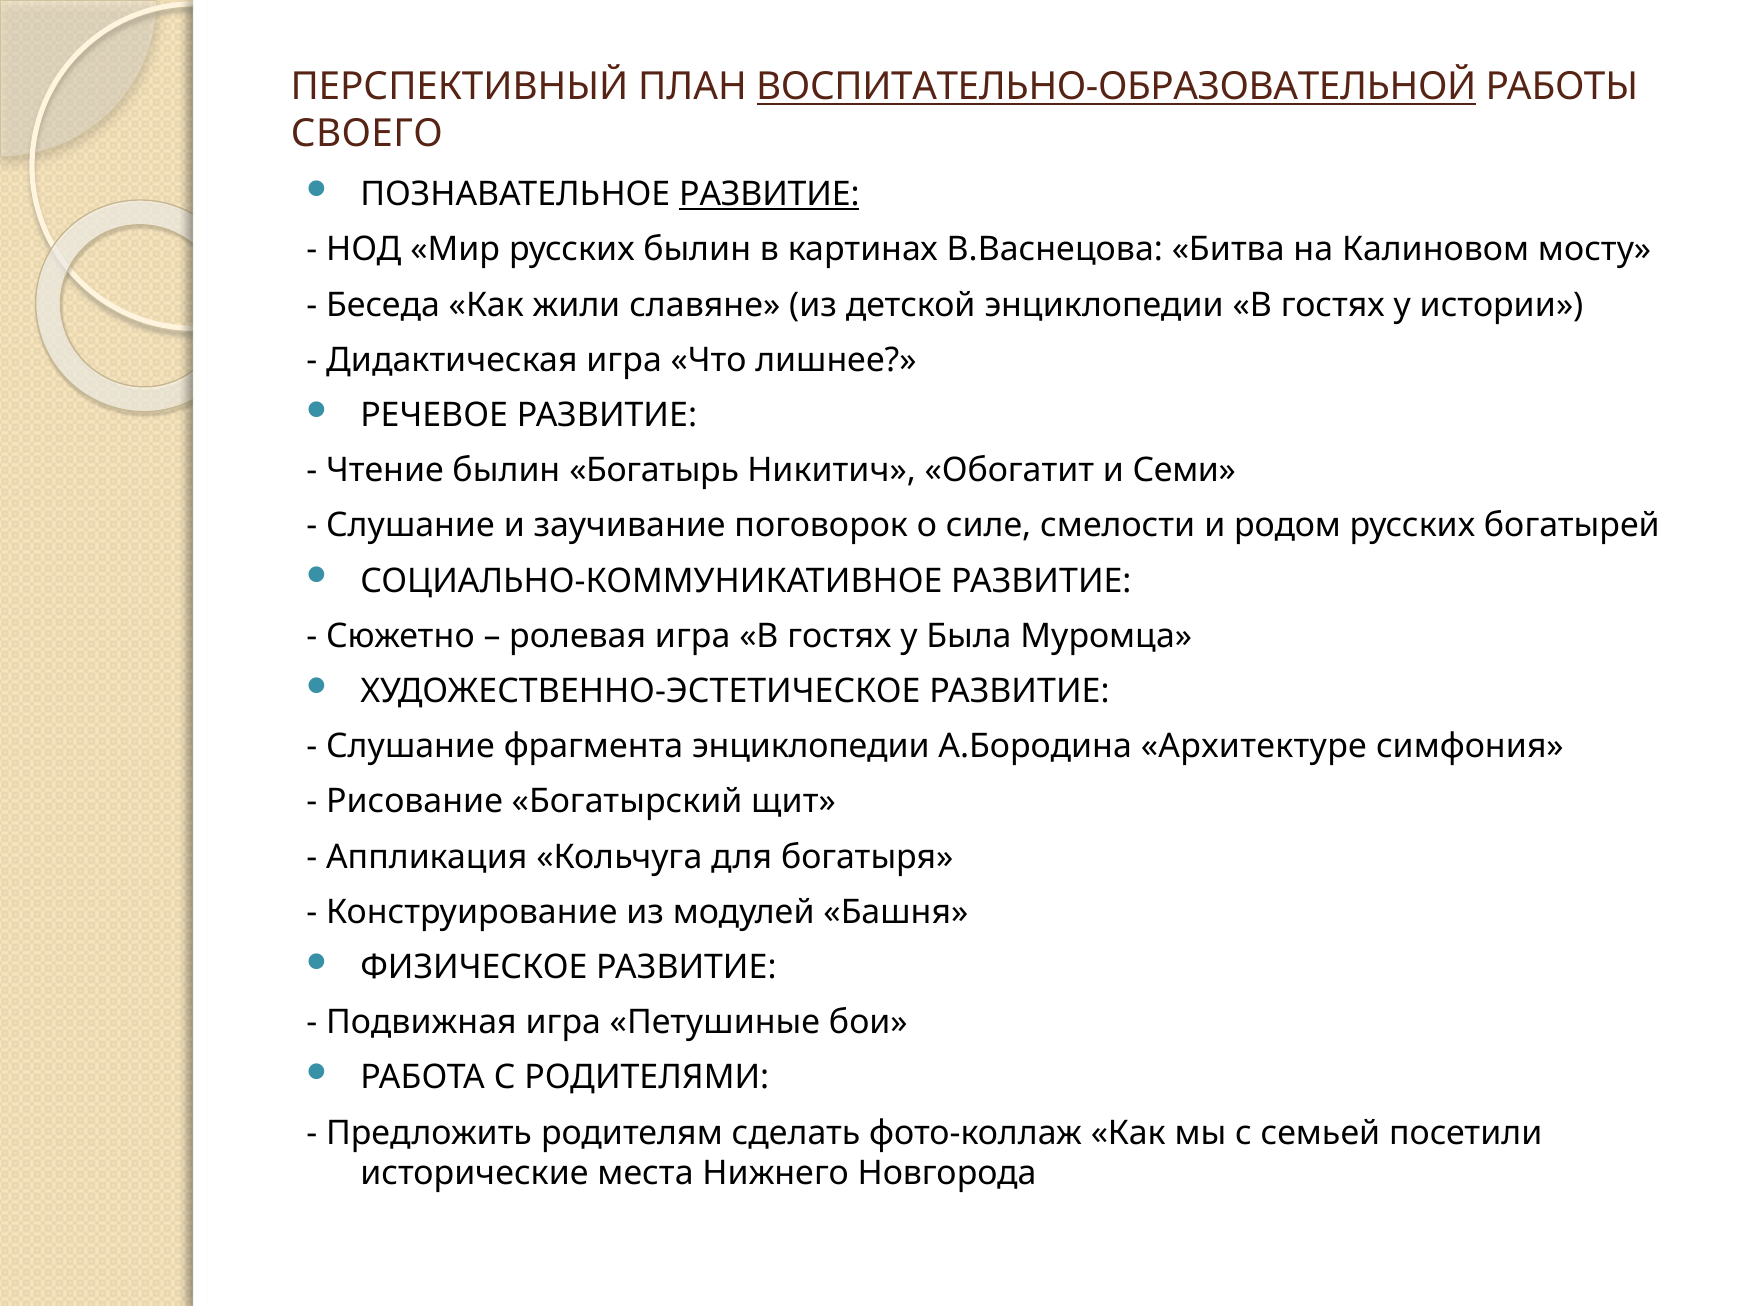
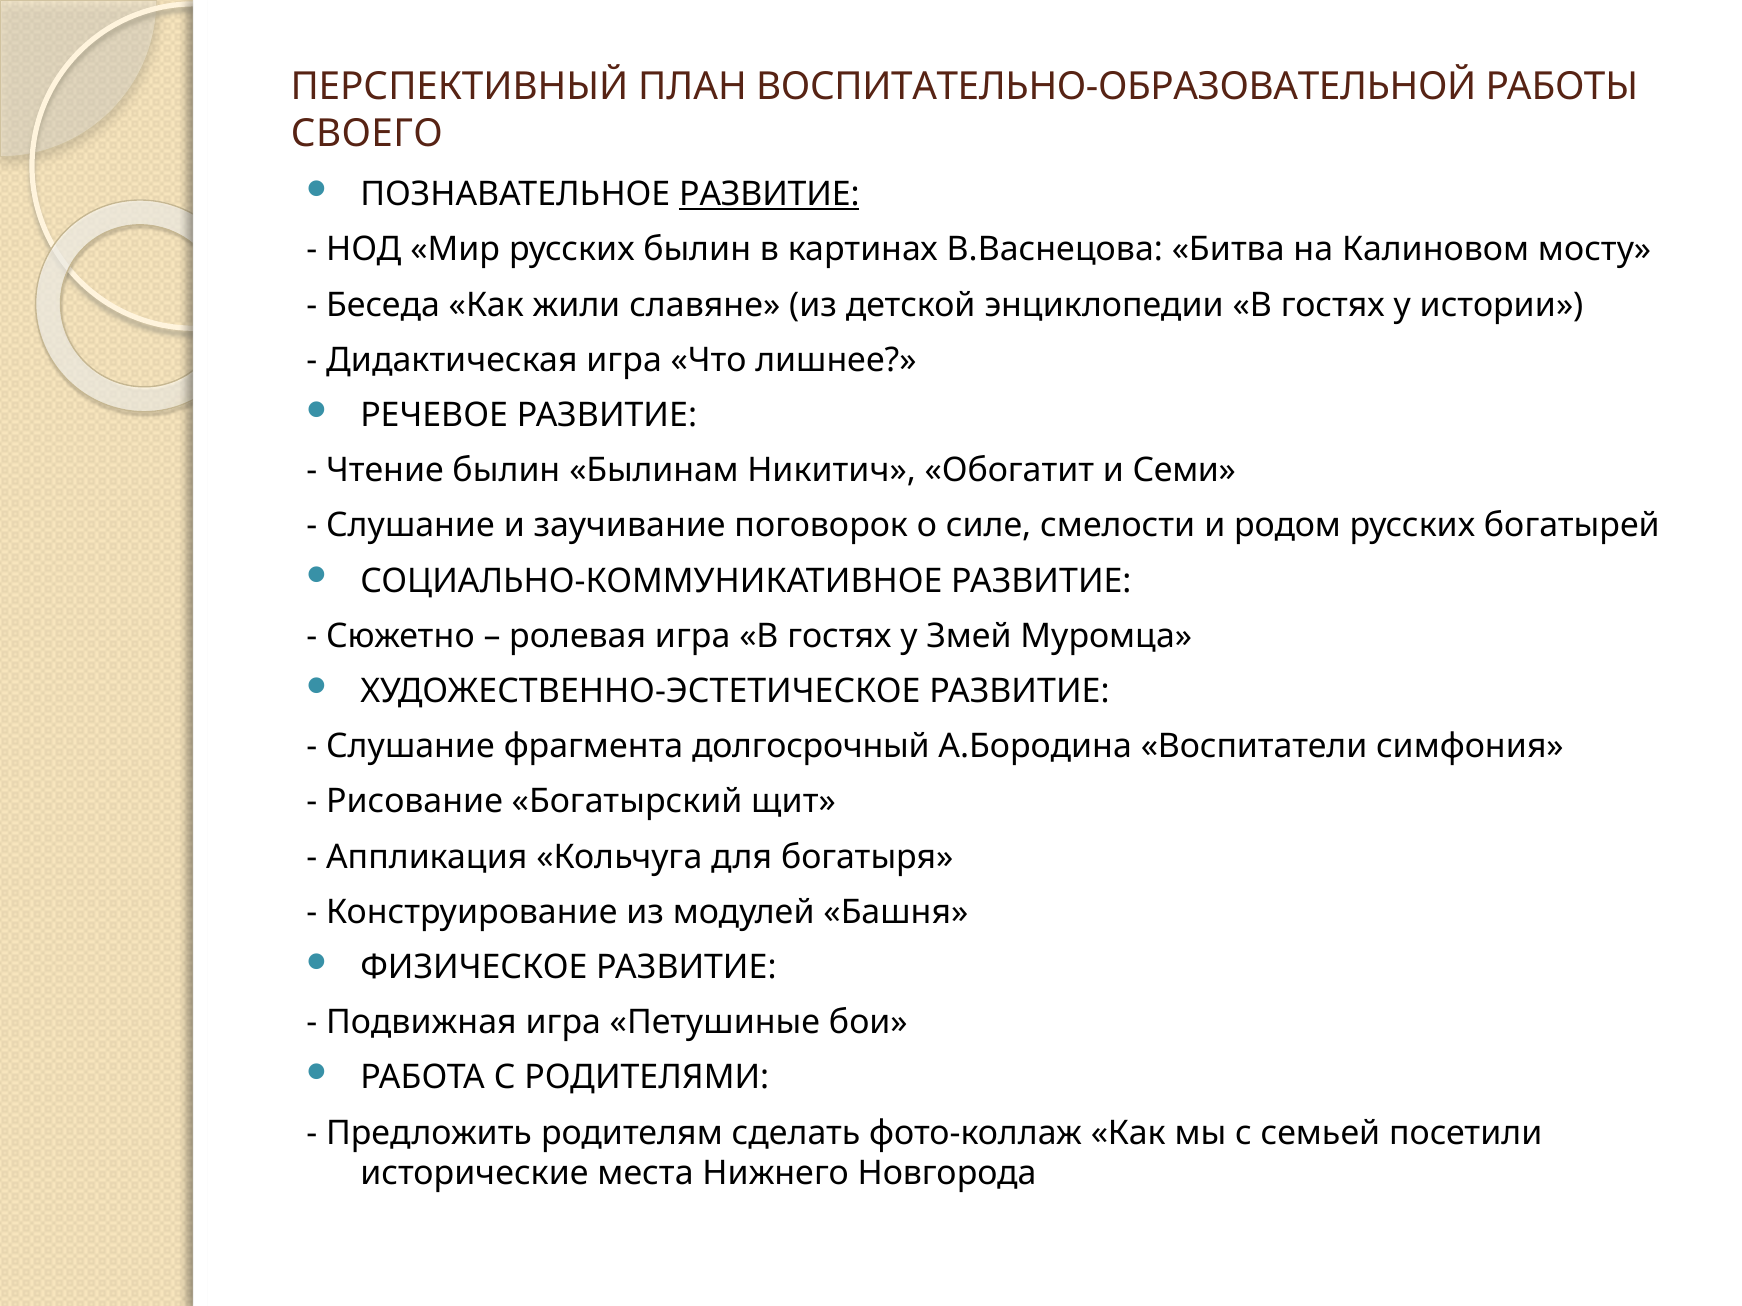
ВОСПИТАТЕЛЬНО-ОБРАЗОВАТЕЛЬНОЙ underline: present -> none
Богатырь: Богатырь -> Былинам
Была: Была -> Змей
фрагмента энциклопедии: энциклопедии -> долгосрочный
Архитектуре: Архитектуре -> Воспитатели
